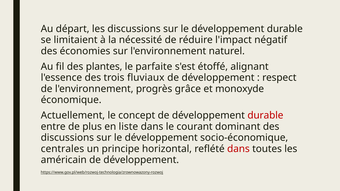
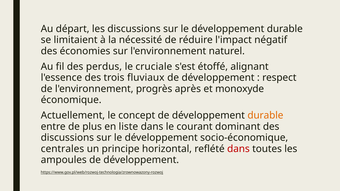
plantes: plantes -> perdus
parfaite: parfaite -> cruciale
grâce: grâce -> après
durable at (265, 116) colour: red -> orange
américain: américain -> ampoules
